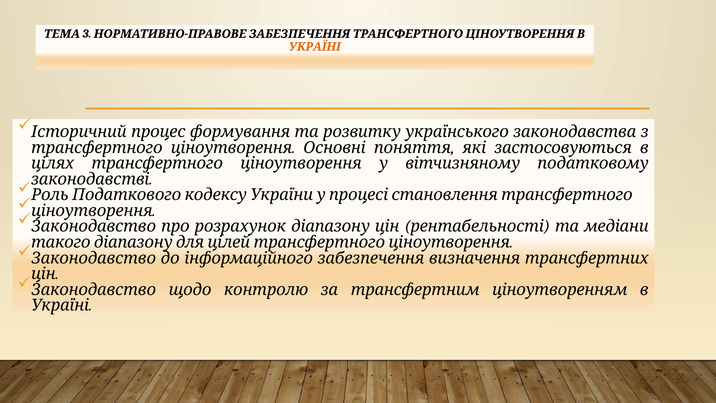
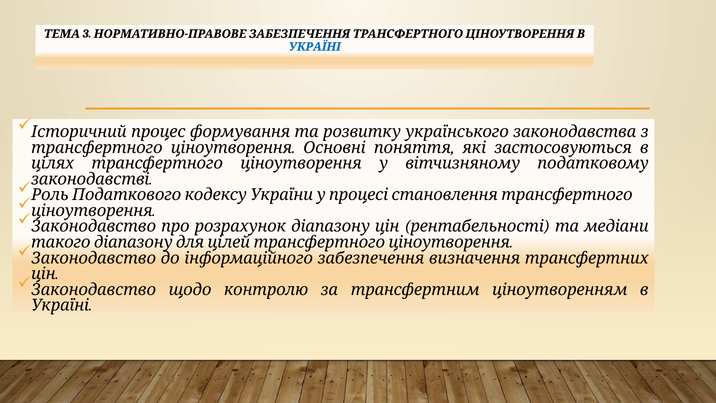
УКРАЇНІ at (315, 47) colour: orange -> blue
